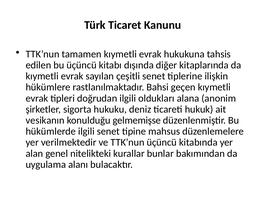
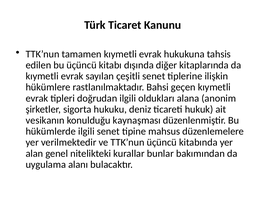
gelmemişse: gelmemişse -> kaynaşması
